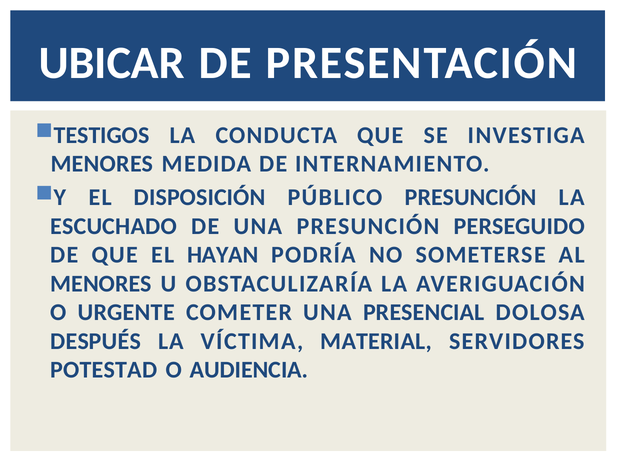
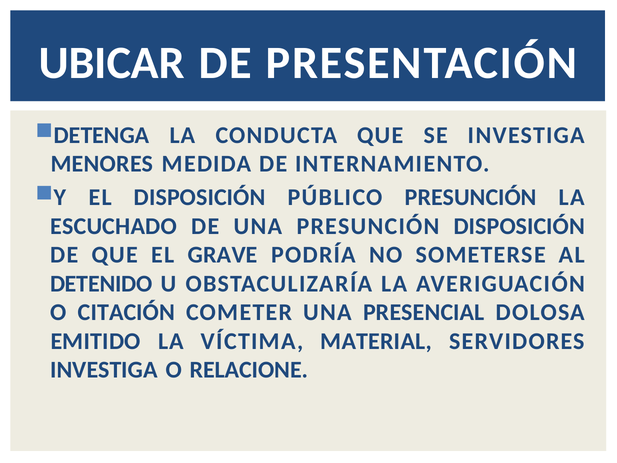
TESTIGOS: TESTIGOS -> DETENGA
PRESUNCIÓN PERSEGUIDO: PERSEGUIDO -> DISPOSICIÓN
HAYAN: HAYAN -> GRAVE
MENORES at (101, 284): MENORES -> DETENIDO
URGENTE: URGENTE -> CITACIÓN
DESPUÉS: DESPUÉS -> EMITIDO
POTESTAD at (104, 370): POTESTAD -> INVESTIGA
AUDIENCIA: AUDIENCIA -> RELACIONE
